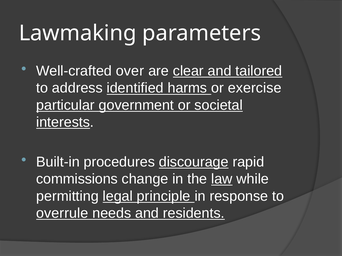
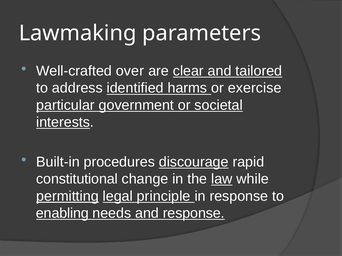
commissions: commissions -> constitutional
permitting underline: none -> present
overrule: overrule -> enabling
and residents: residents -> response
